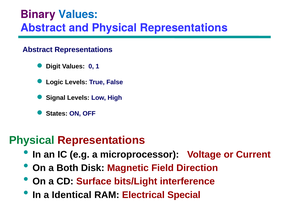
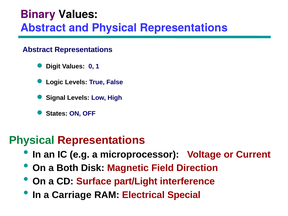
Values at (78, 14) colour: blue -> black
bits/Light: bits/Light -> part/Light
Identical: Identical -> Carriage
